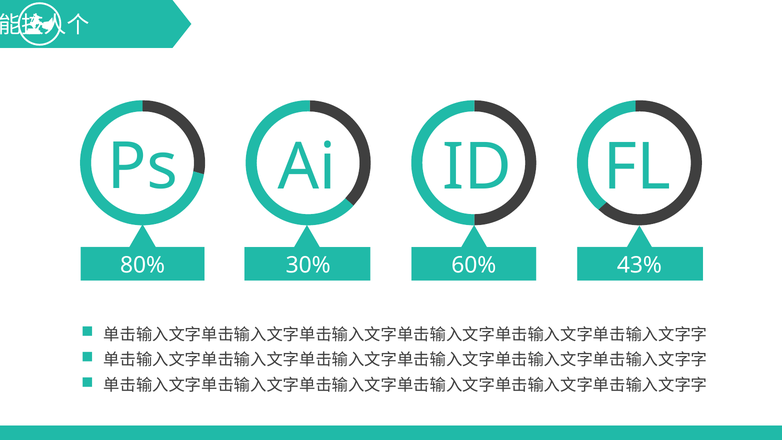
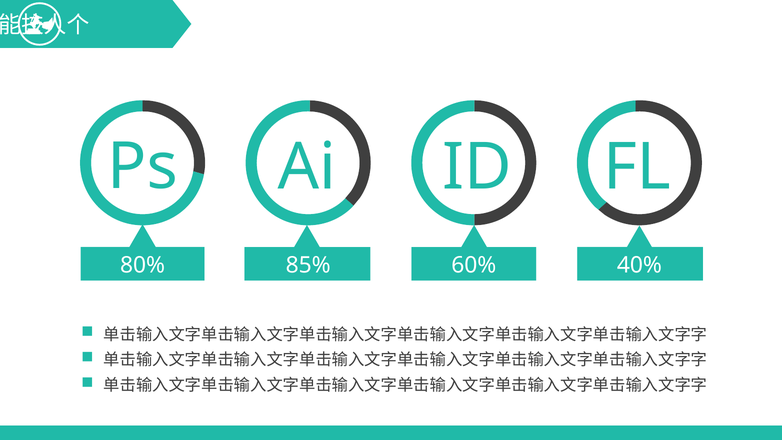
30%: 30% -> 85%
43%: 43% -> 40%
